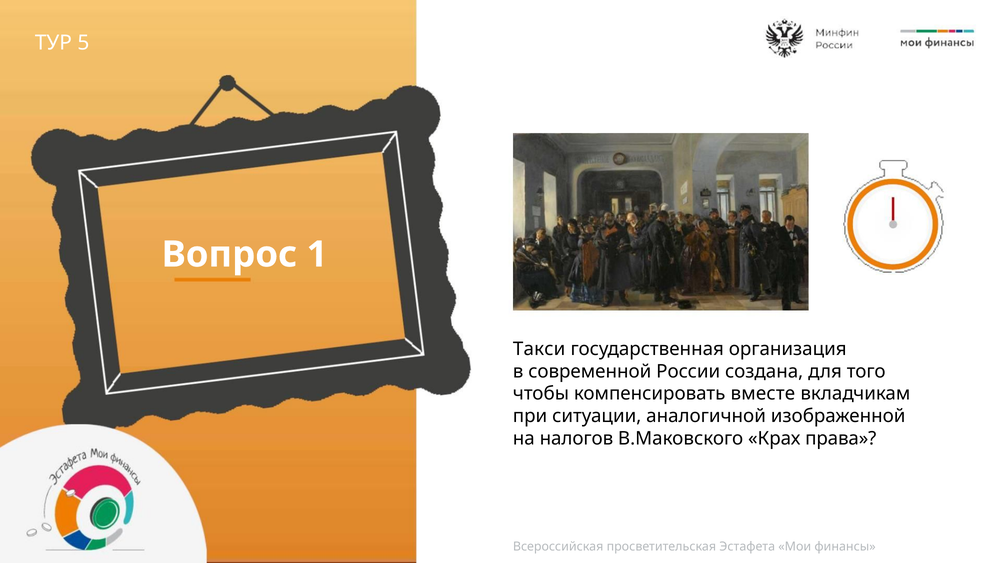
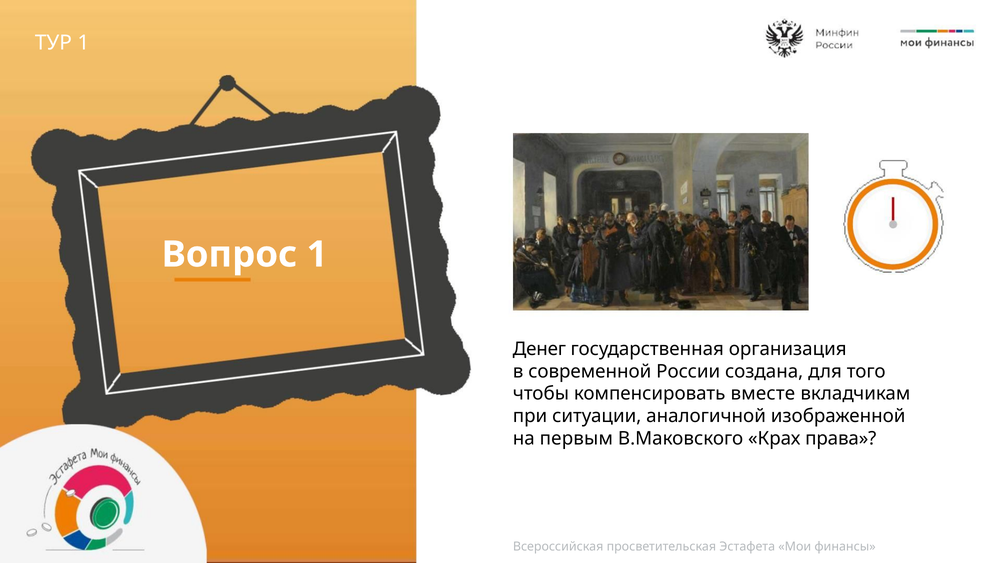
ТУР 5: 5 -> 1
Такси: Такси -> Денег
налогов: налогов -> первым
